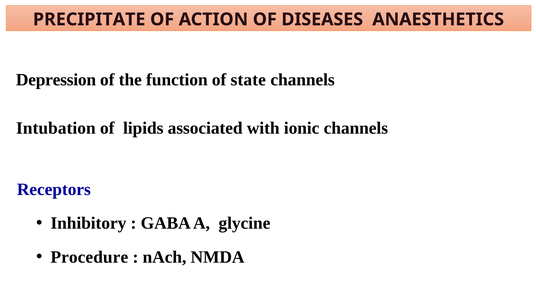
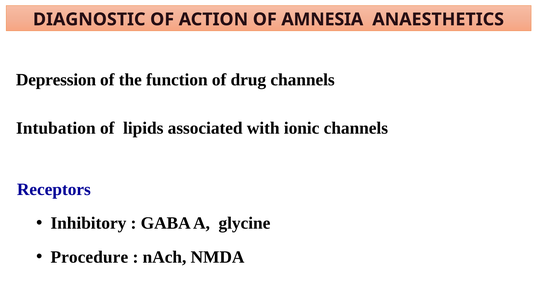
PRECIPITATE: PRECIPITATE -> DIAGNOSTIC
DISEASES: DISEASES -> AMNESIA
state: state -> drug
